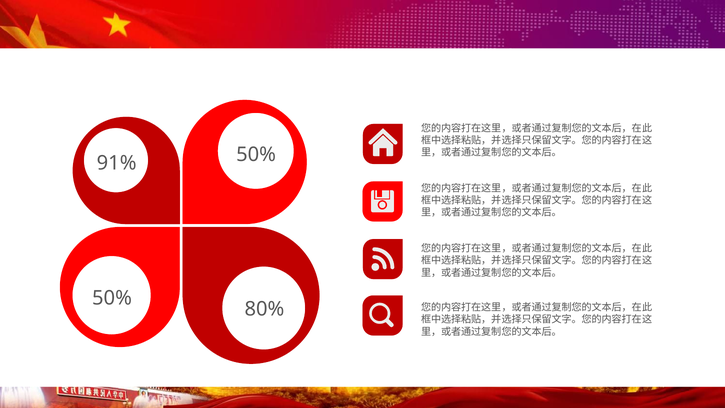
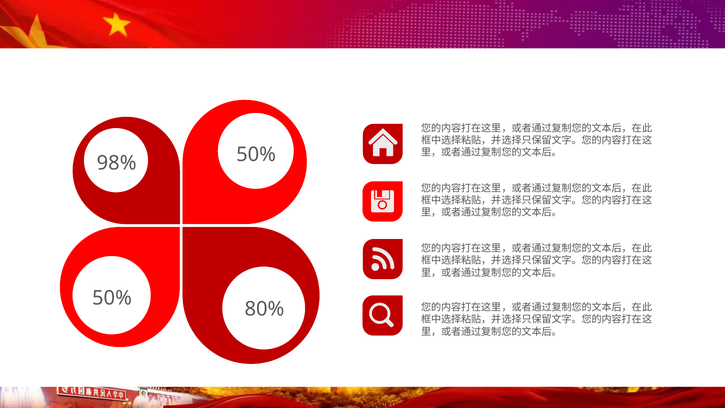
91%: 91% -> 98%
